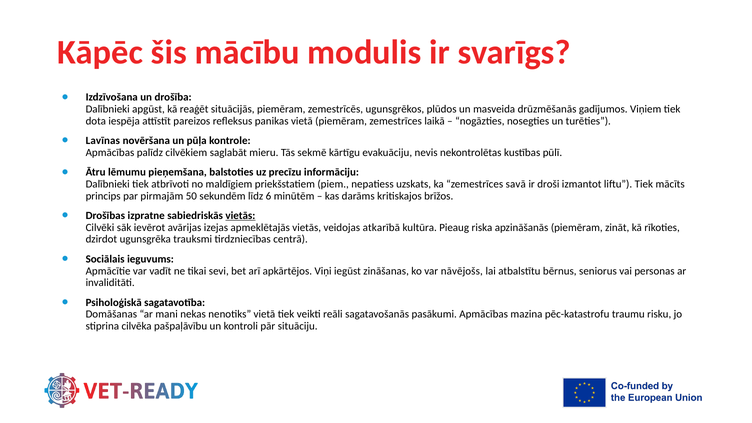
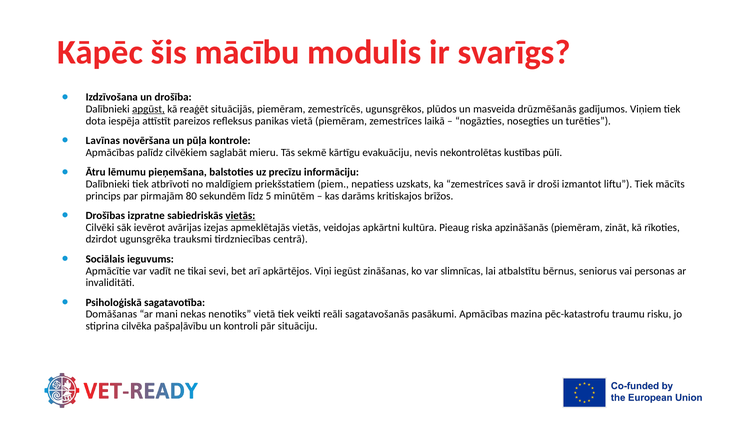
apgūst underline: none -> present
50: 50 -> 80
6: 6 -> 5
atkarībā: atkarībā -> apkārtni
nāvējošs: nāvējošs -> slimnīcas
